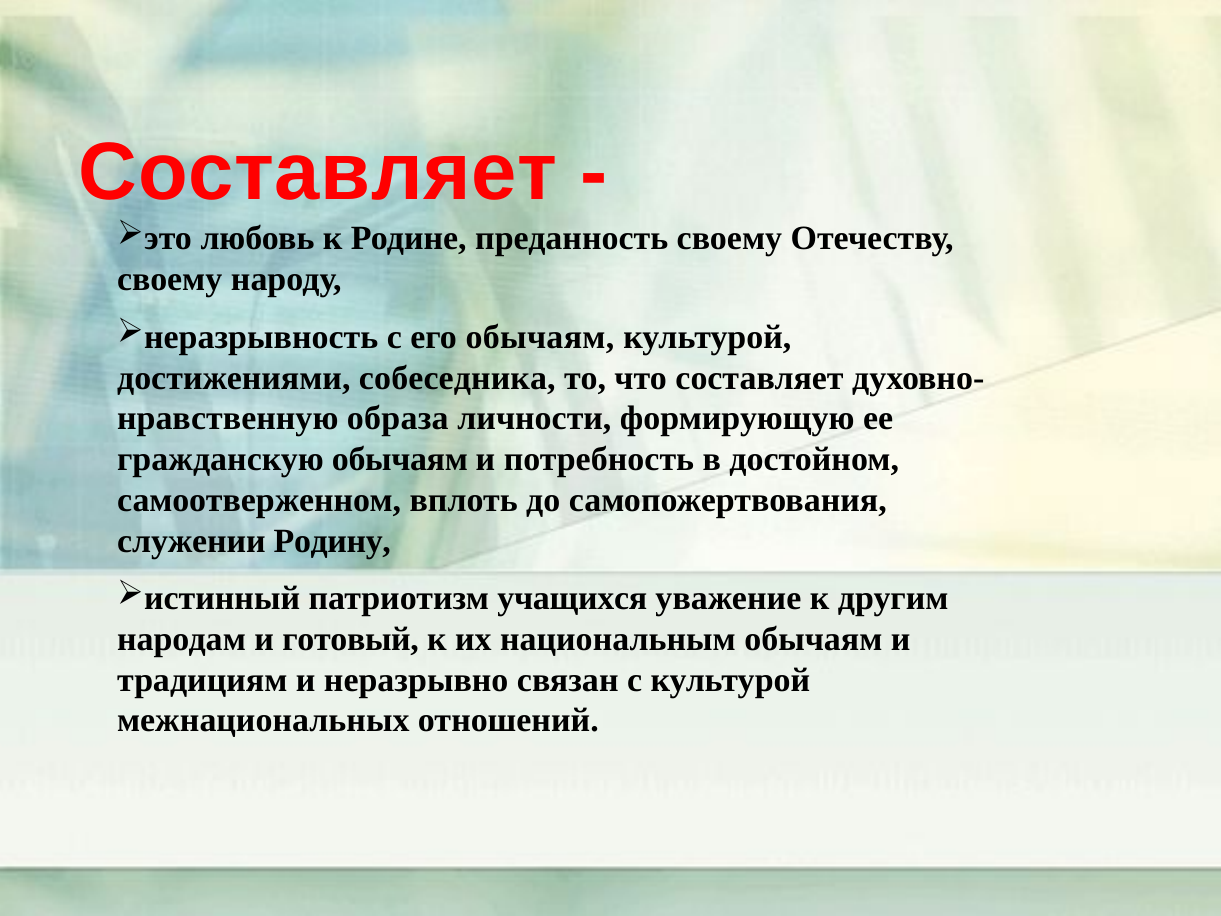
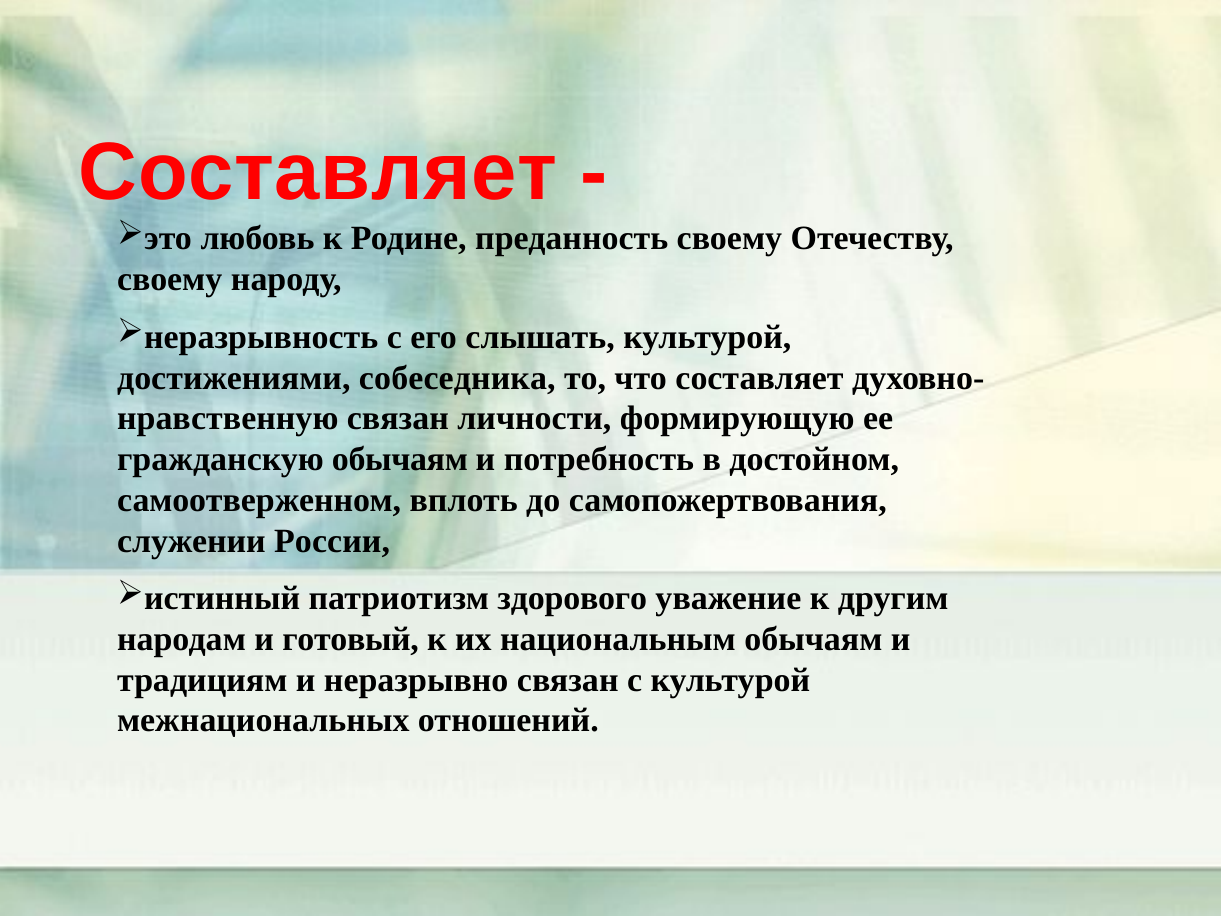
его обычаям: обычаям -> слышать
образа at (398, 419): образа -> связан
Родину: Родину -> России
учащихся: учащихся -> здорового
